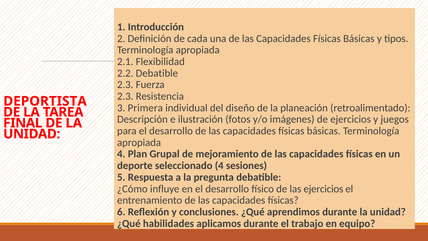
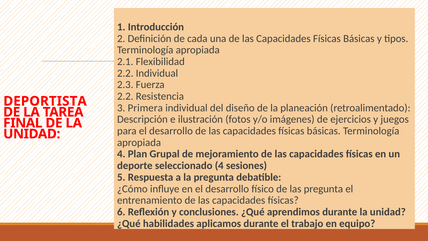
2.2 Debatible: Debatible -> Individual
2.3 at (125, 96): 2.3 -> 2.2
las ejercicios: ejercicios -> pregunta
